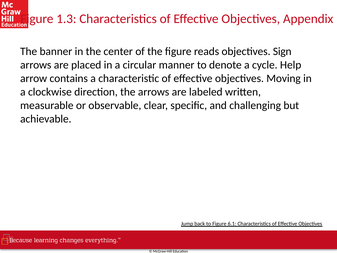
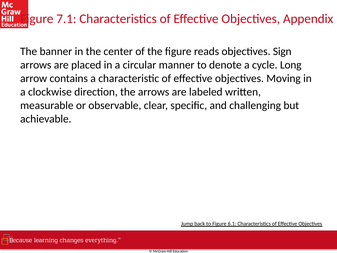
1.3: 1.3 -> 7.1
Help: Help -> Long
